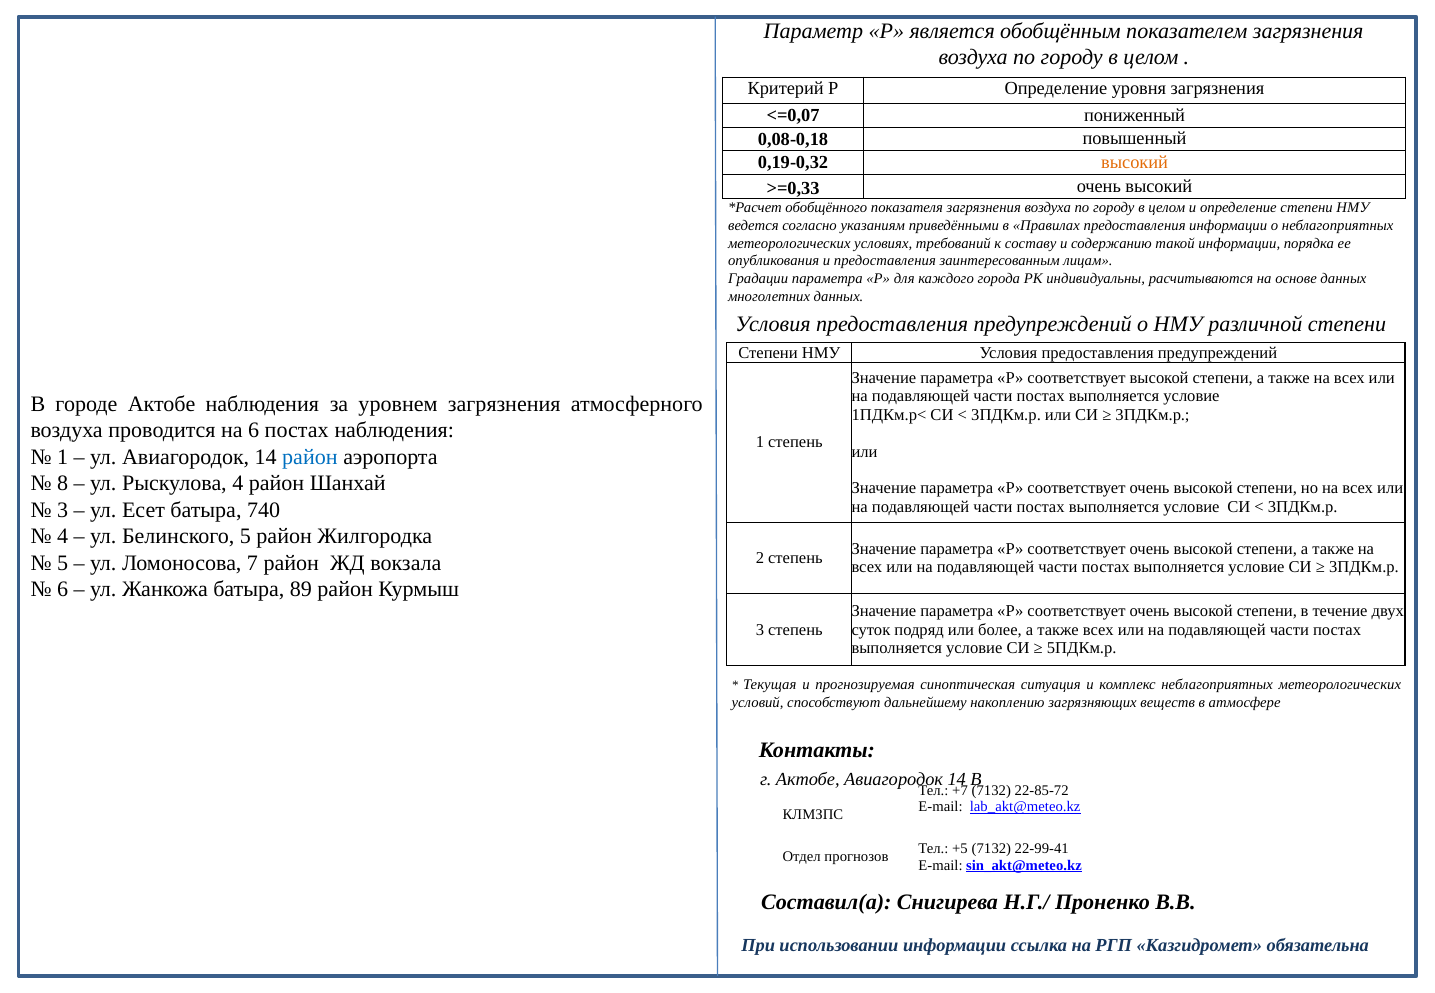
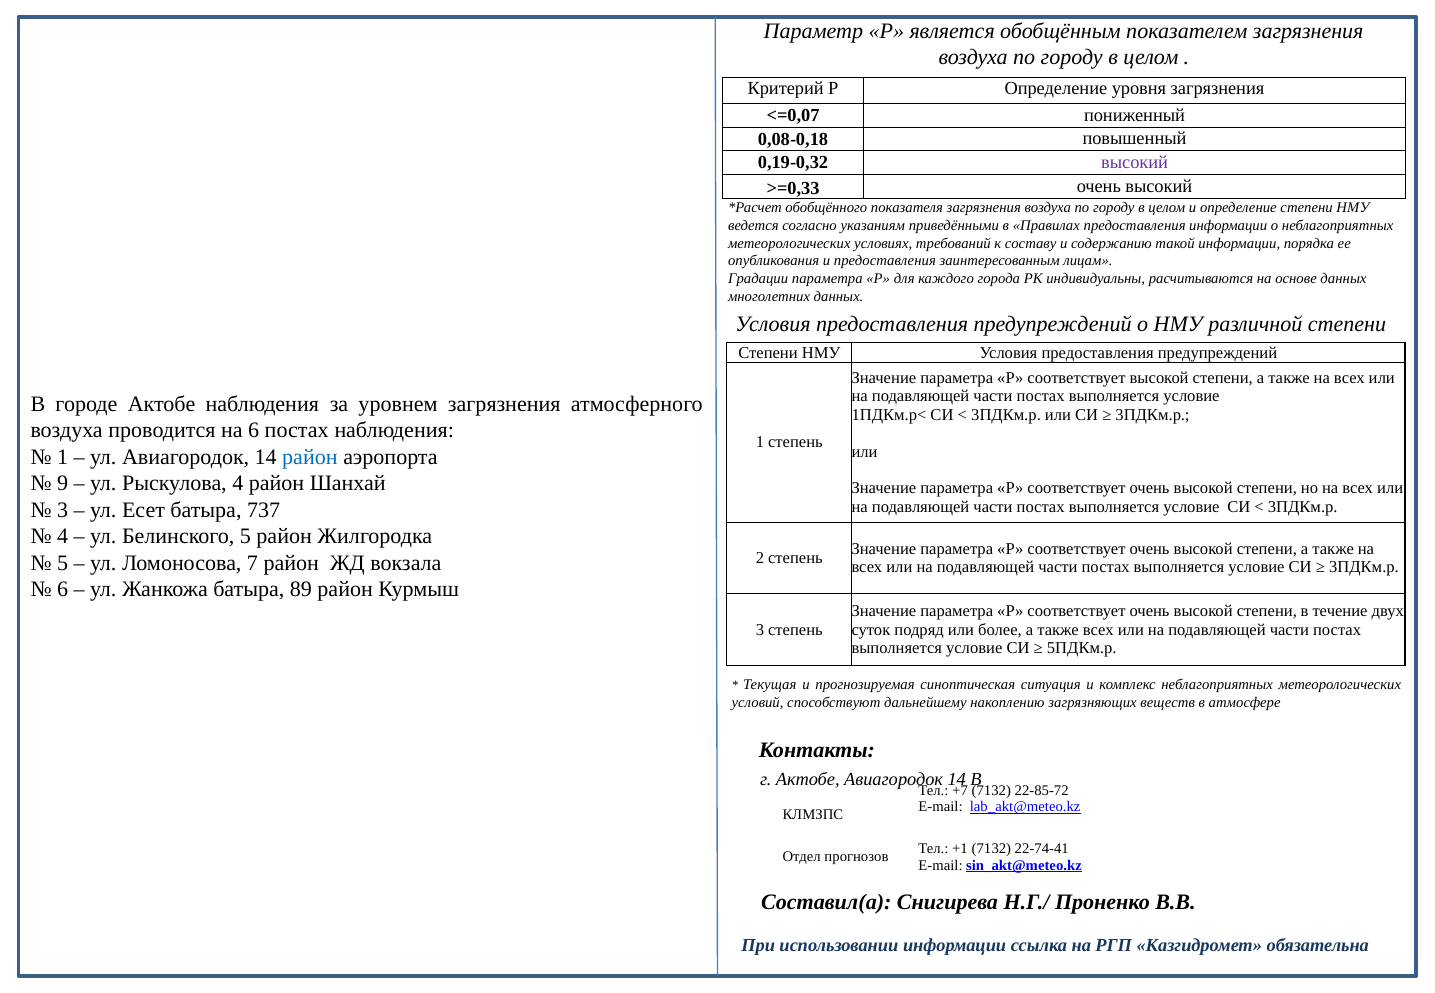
высокий at (1135, 162) colour: orange -> purple
8: 8 -> 9
740: 740 -> 737
+5: +5 -> +1
22-99-41: 22-99-41 -> 22-74-41
